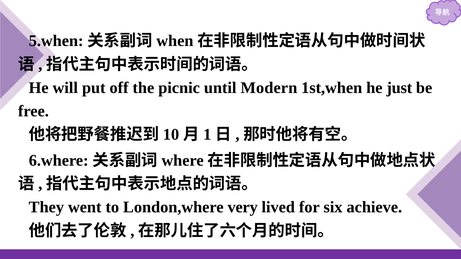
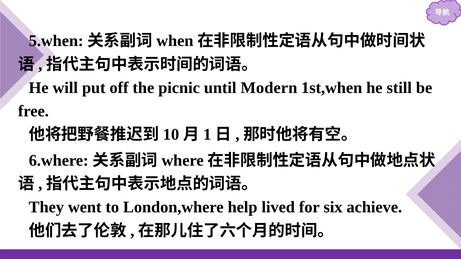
just: just -> still
very: very -> help
